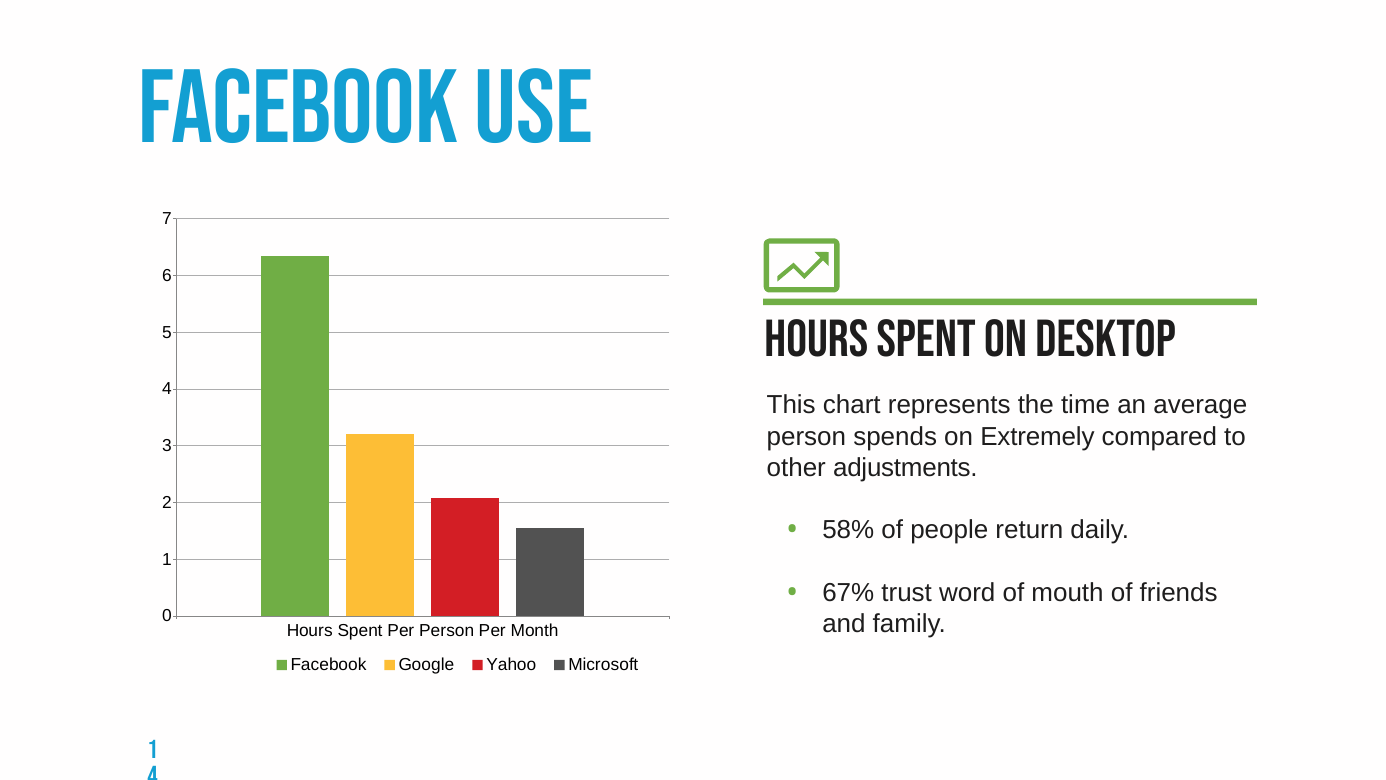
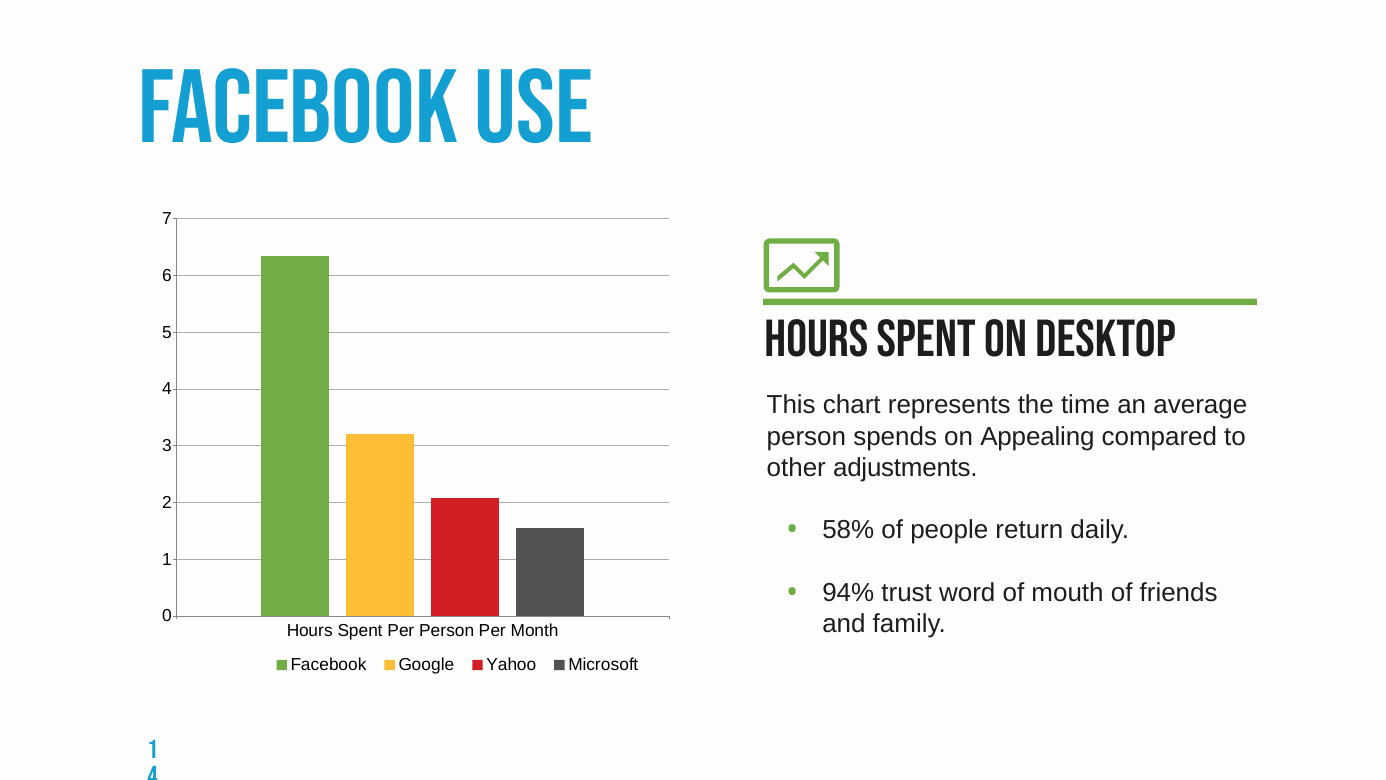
Extremely: Extremely -> Appealing
67%: 67% -> 94%
